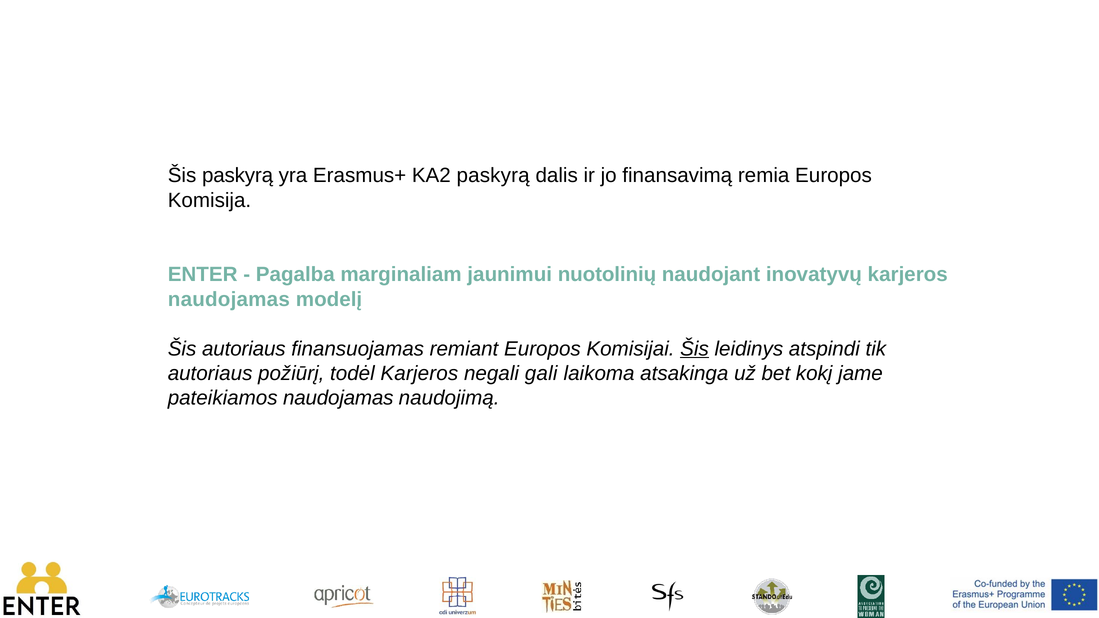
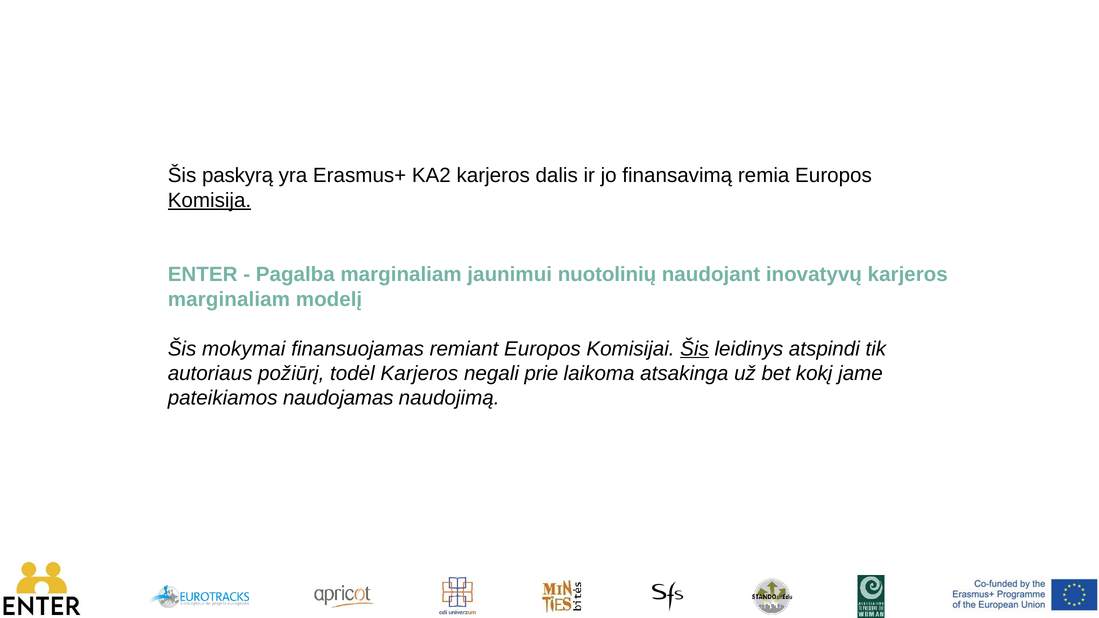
KA2 paskyrą: paskyrą -> karjeros
Komisija underline: none -> present
naudojamas at (229, 299): naudojamas -> marginaliam
Šis autoriaus: autoriaus -> mokymai
gali: gali -> prie
